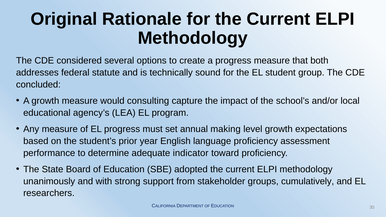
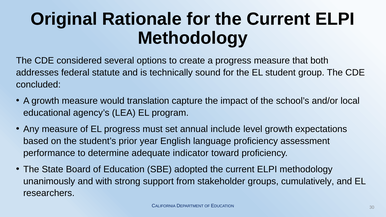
consulting: consulting -> translation
making: making -> include
